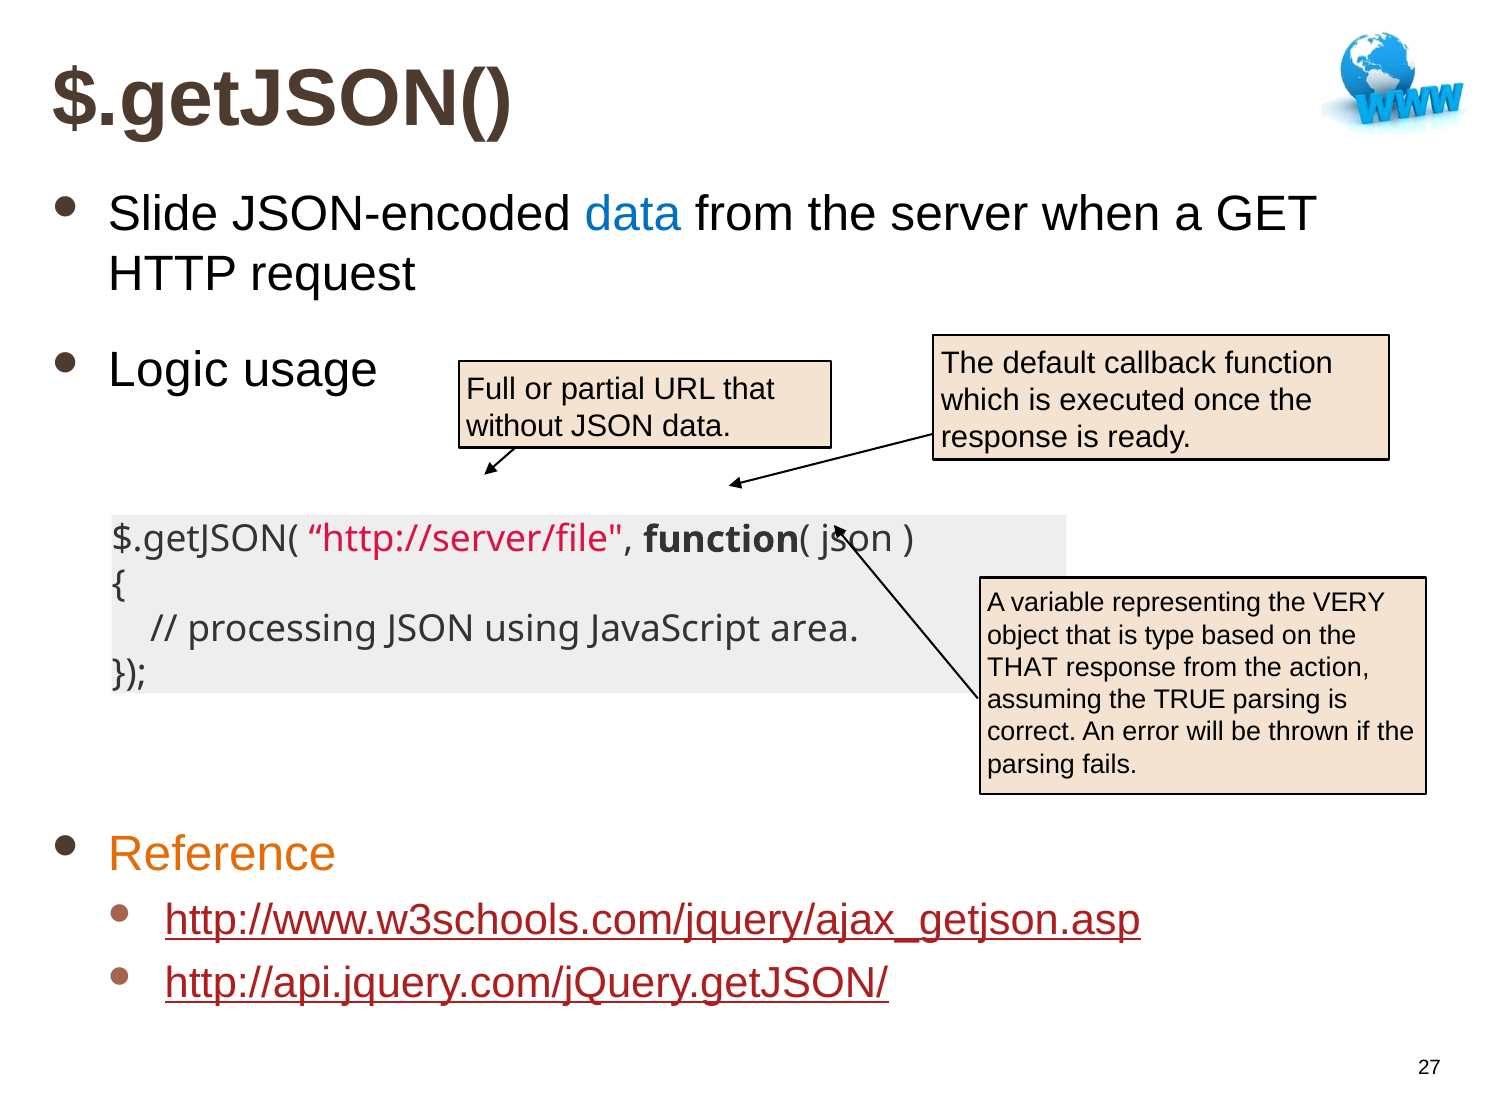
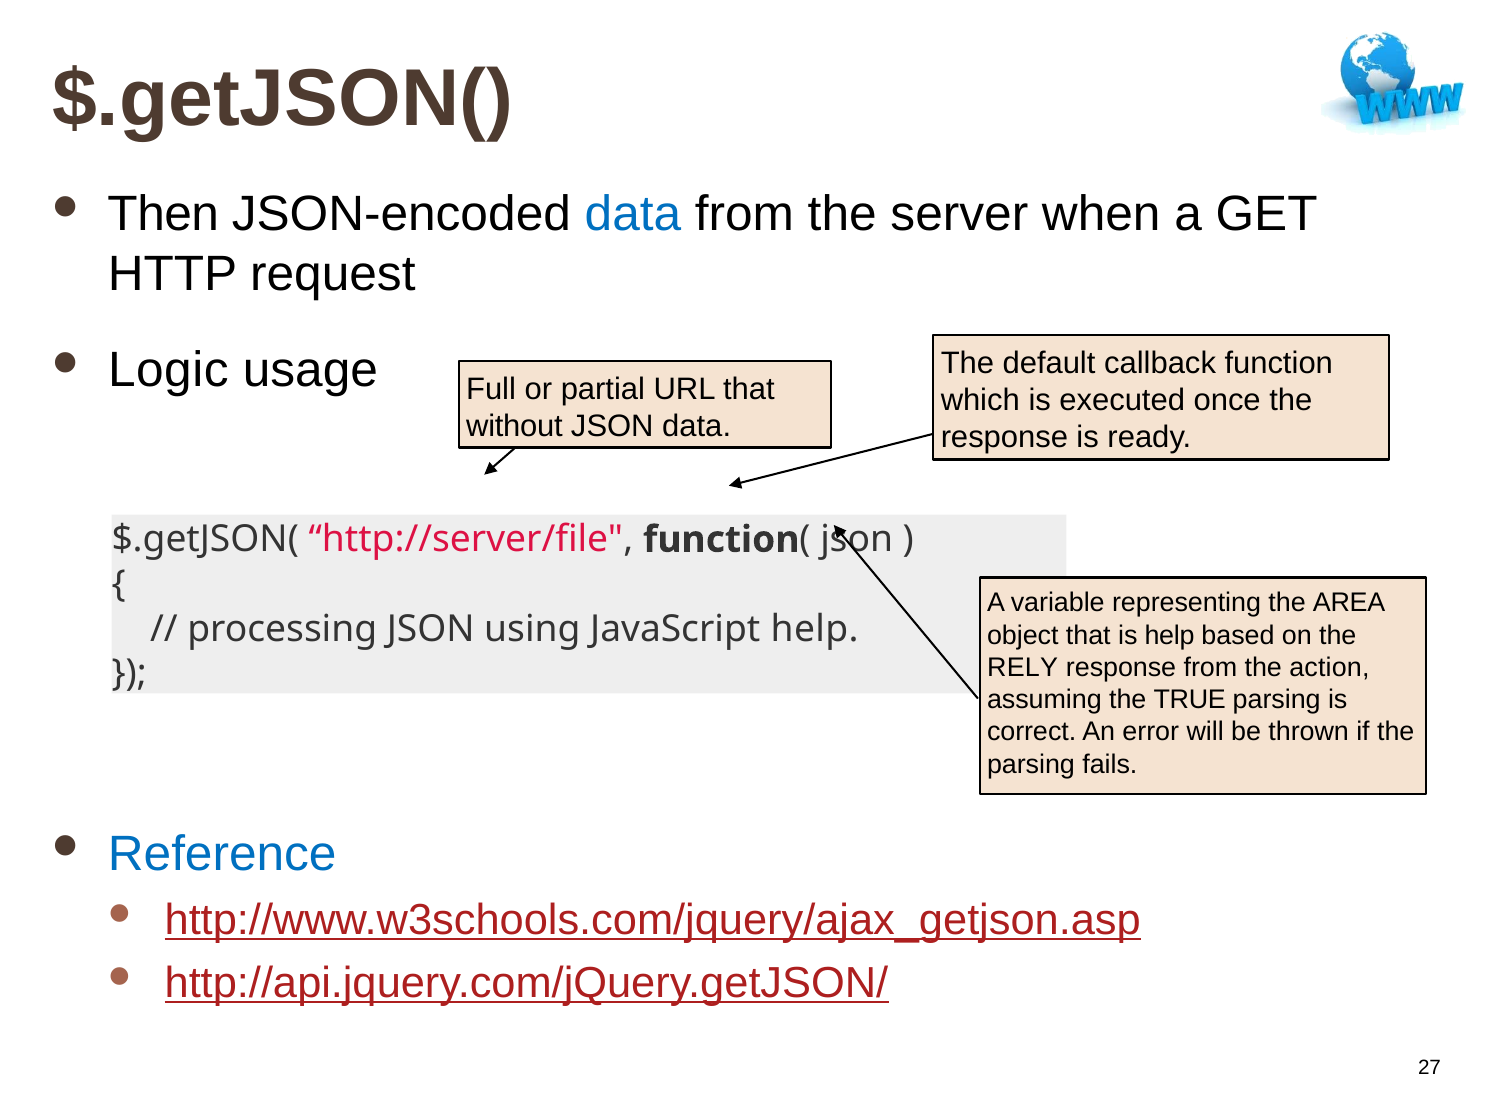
Slide: Slide -> Then
VERY: VERY -> AREA
JavaScript area: area -> help
is type: type -> help
THAT at (1023, 668): THAT -> RELY
Reference colour: orange -> blue
